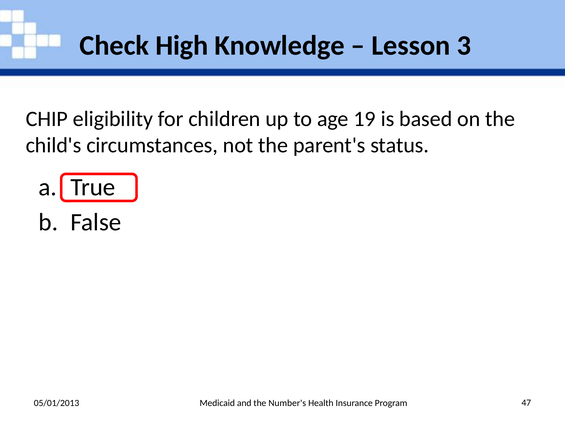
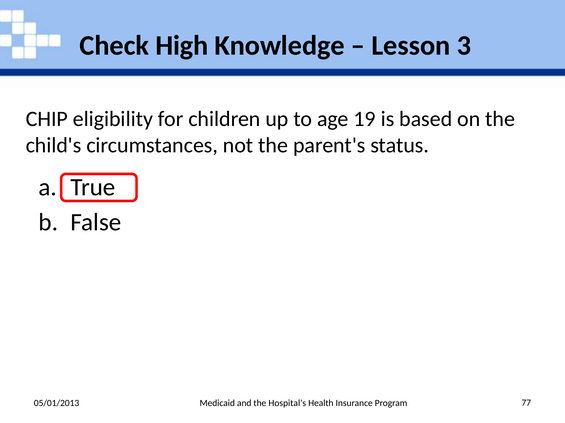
Number's: Number's -> Hospital's
47: 47 -> 77
